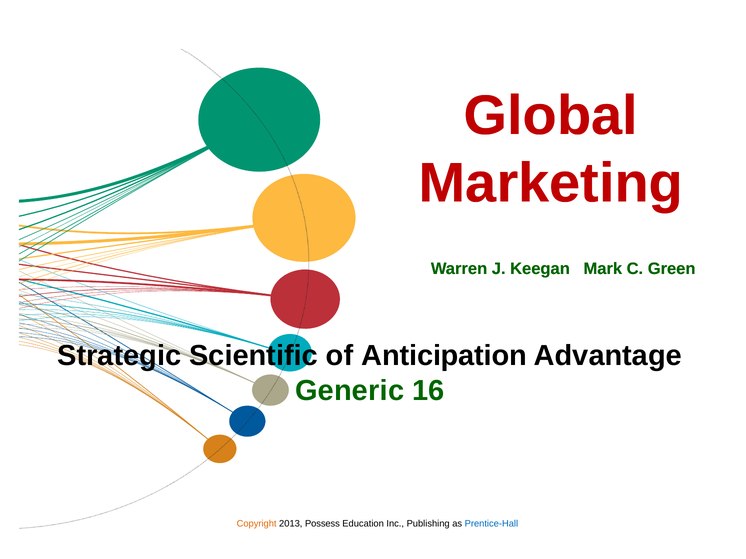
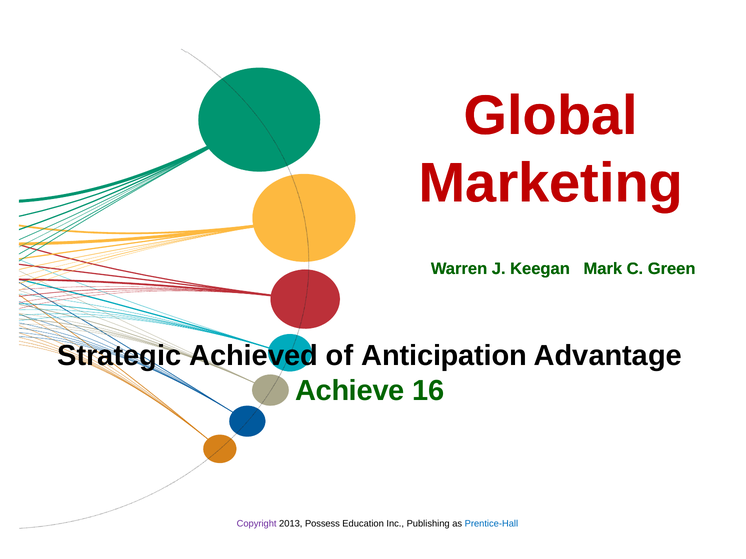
Scientific: Scientific -> Achieved
Generic: Generic -> Achieve
Copyright colour: orange -> purple
